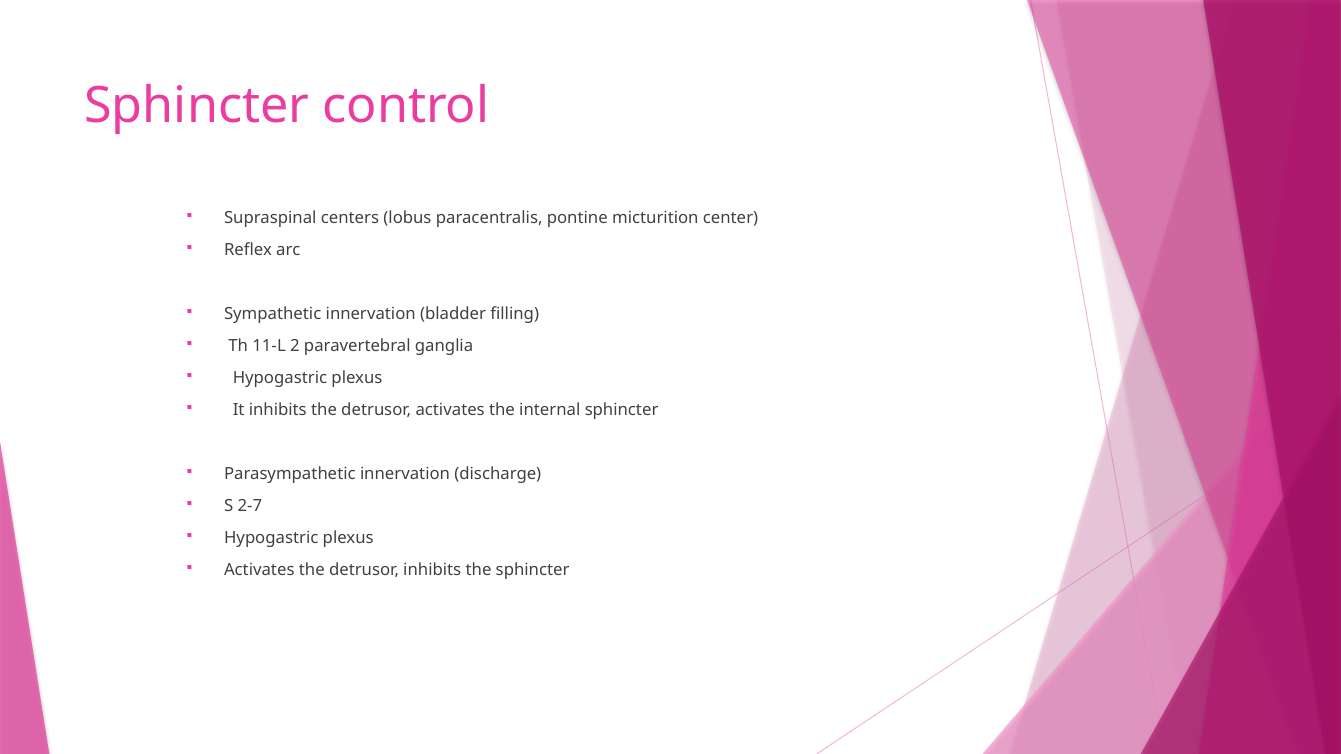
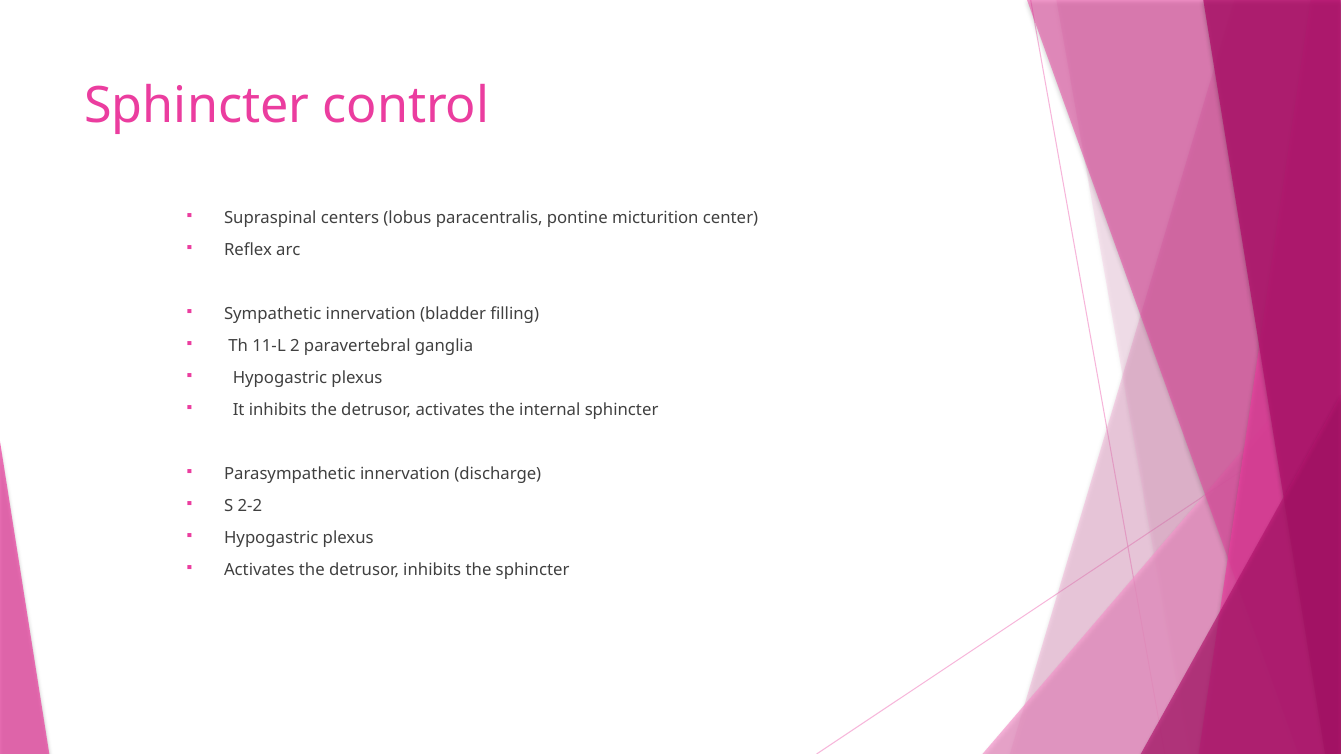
2-7: 2-7 -> 2-2
